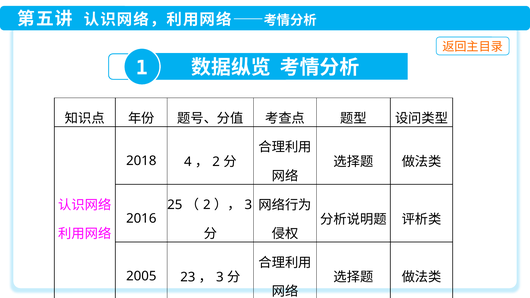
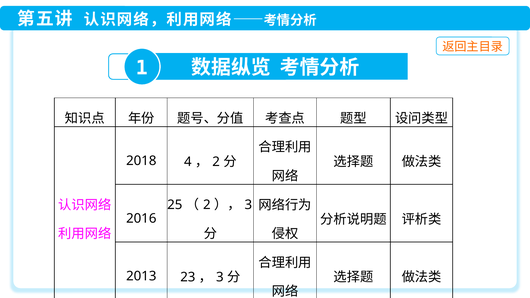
2005: 2005 -> 2013
